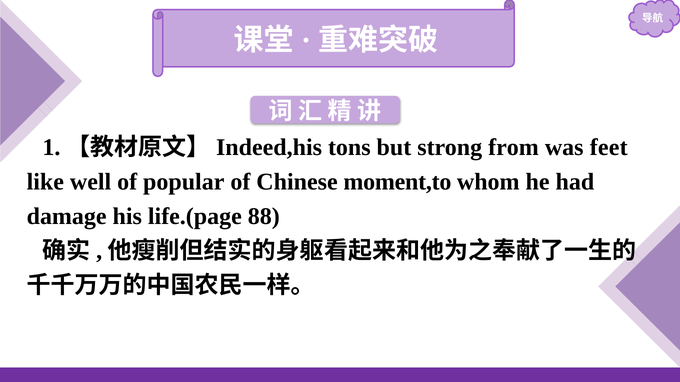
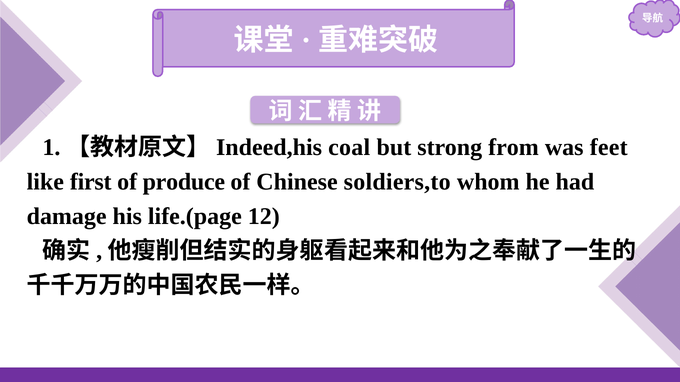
tons: tons -> coal
well: well -> first
popular: popular -> produce
moment,to: moment,to -> soldiers,to
88: 88 -> 12
